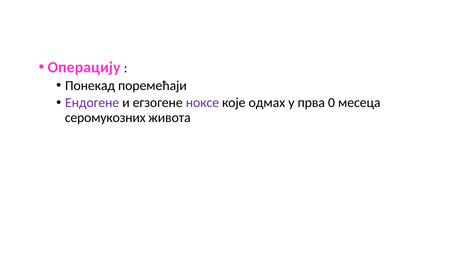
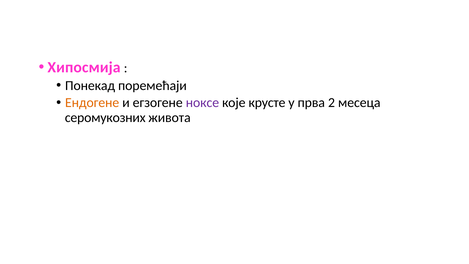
Операцију: Операцију -> Хипосмија
Ендогене colour: purple -> orange
одмах: одмах -> крусте
0: 0 -> 2
